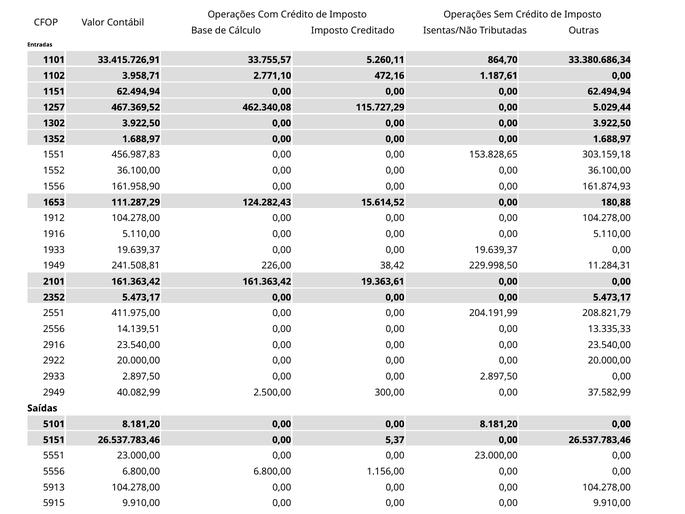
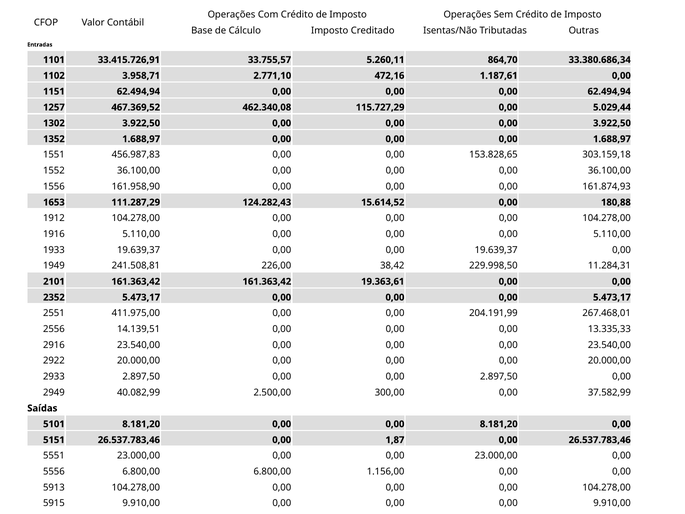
208.821,79: 208.821,79 -> 267.468,01
5,37: 5,37 -> 1,87
